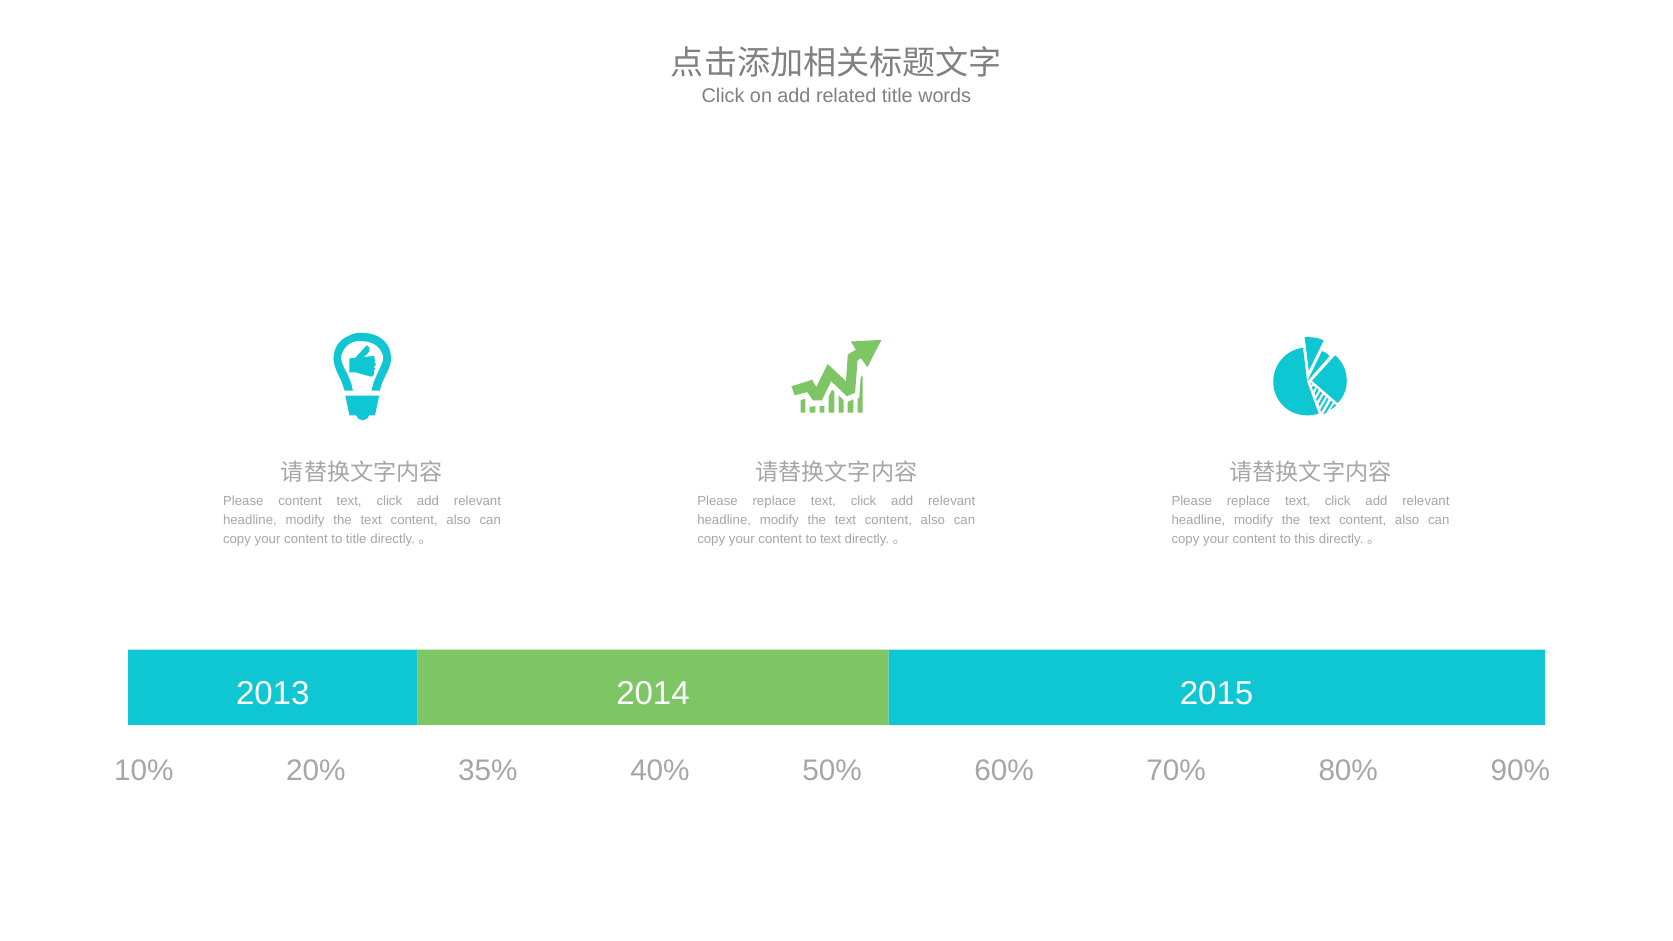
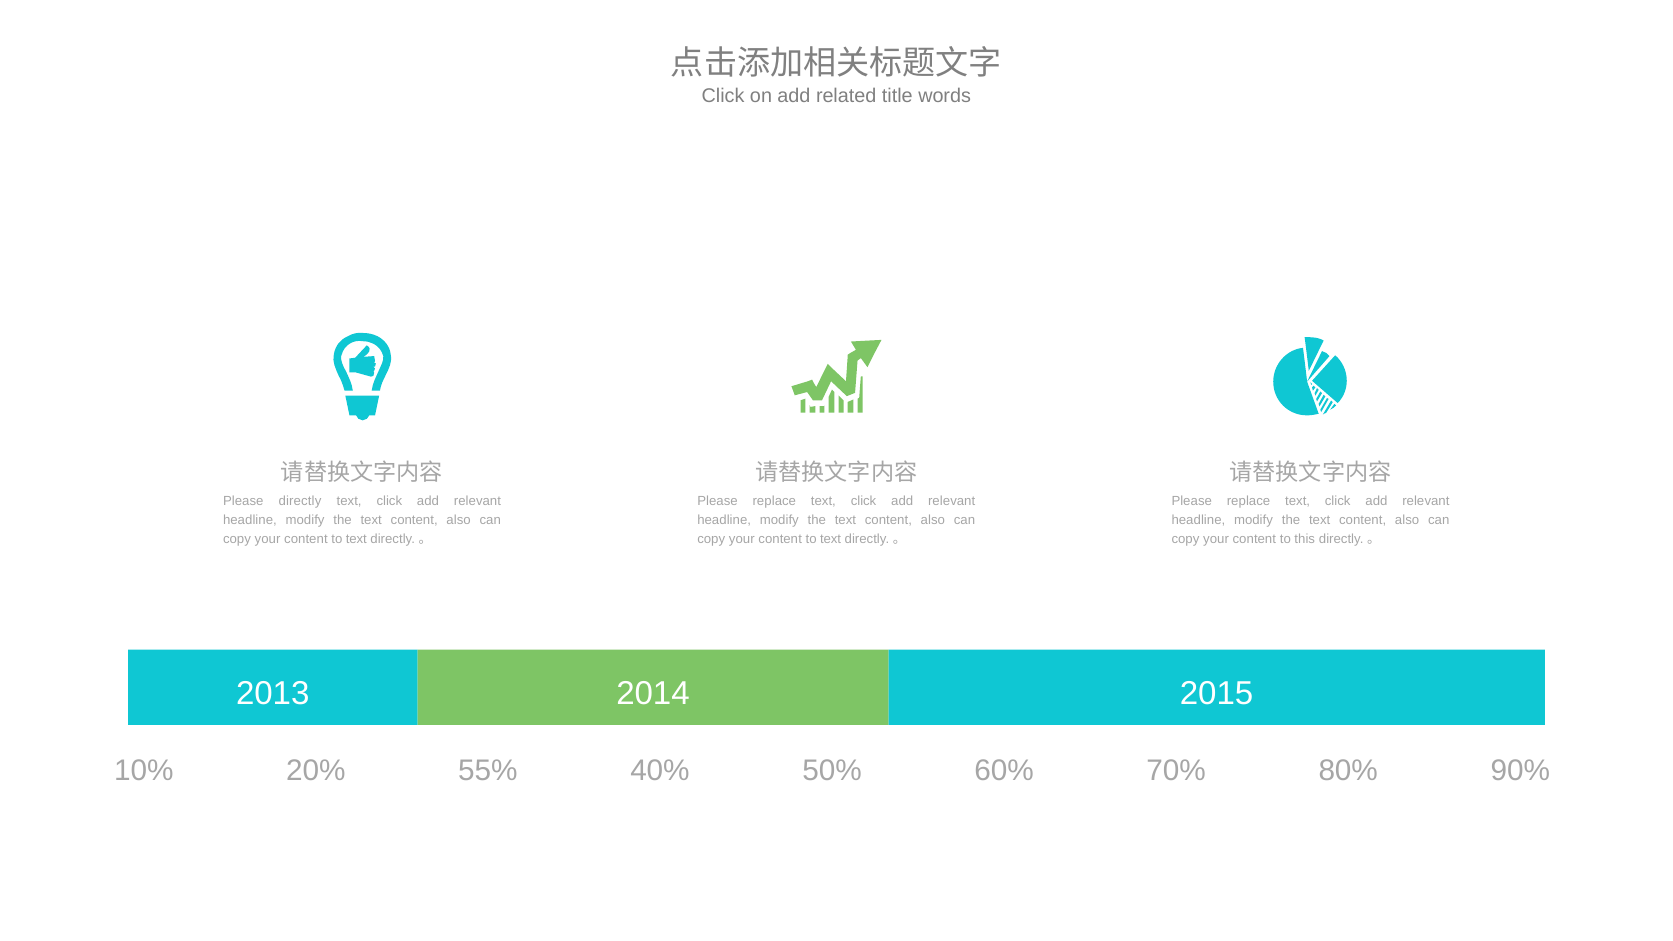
Please content: content -> directly
title at (356, 539): title -> text
35%: 35% -> 55%
